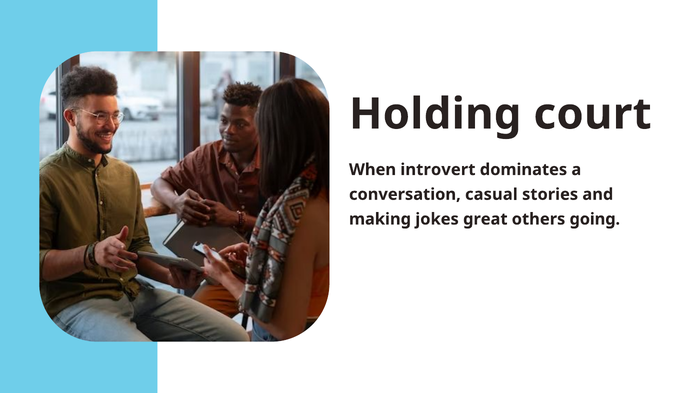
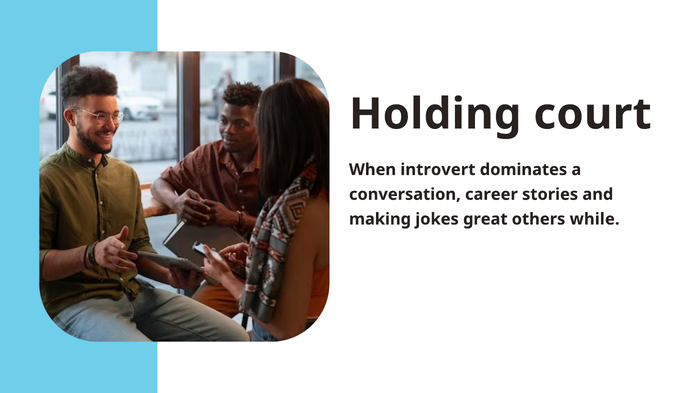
casual: casual -> career
going: going -> while
